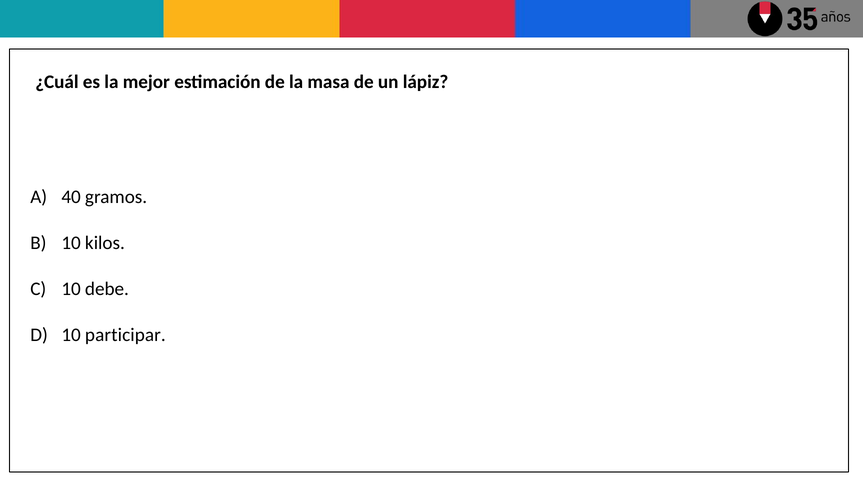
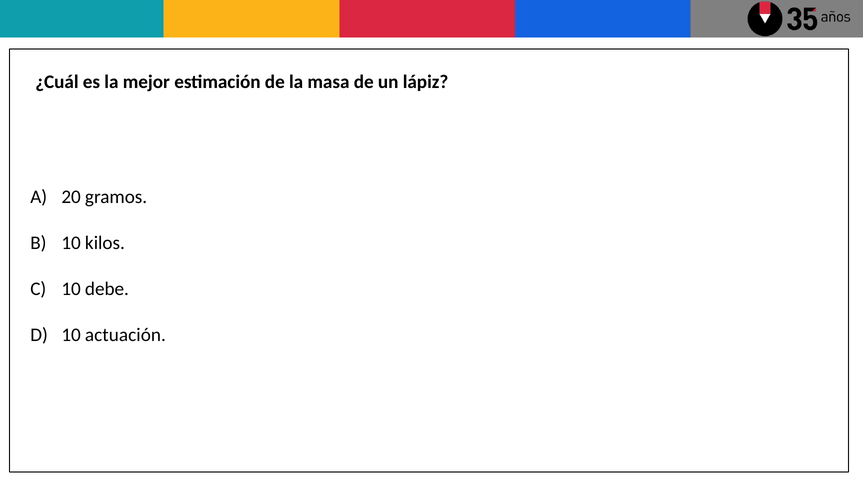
40: 40 -> 20
participar: participar -> actuación
